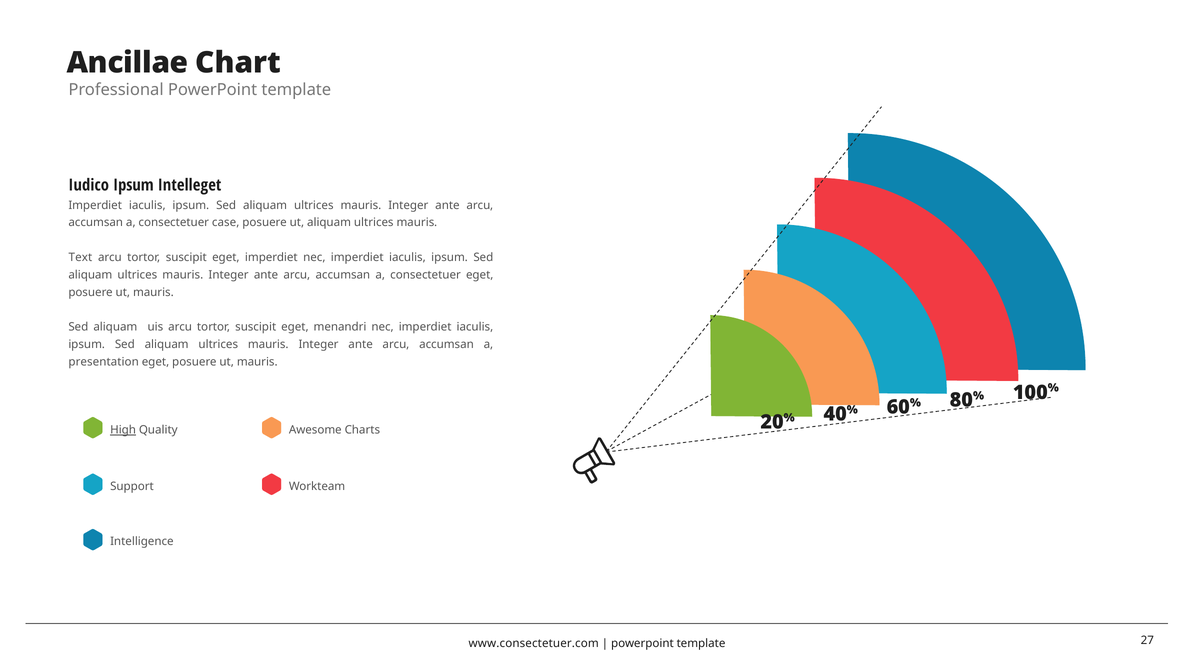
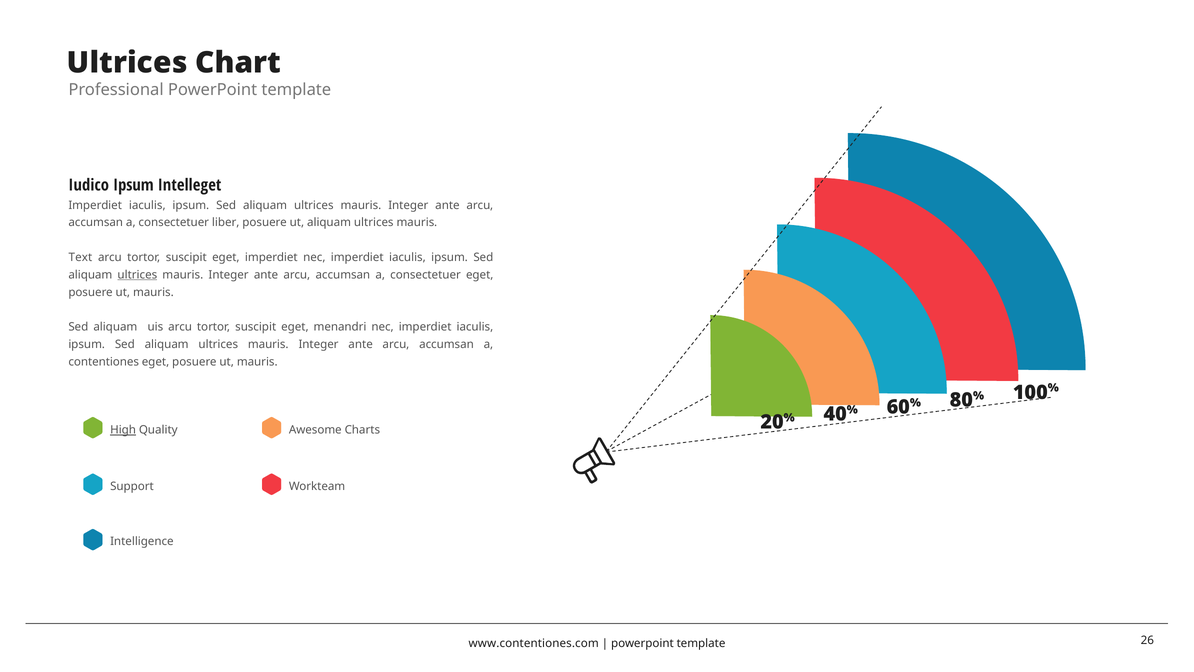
Ancillae at (127, 63): Ancillae -> Ultrices
case: case -> liber
ultrices at (137, 275) underline: none -> present
presentation: presentation -> contentiones
www.consectetuer.com: www.consectetuer.com -> www.contentiones.com
27: 27 -> 26
